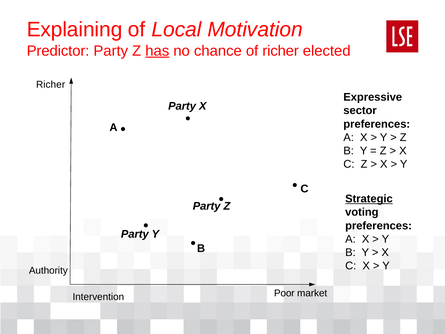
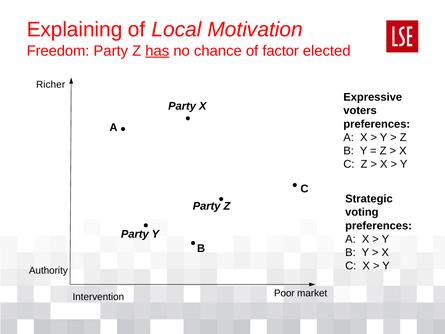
Predictor: Predictor -> Freedom
of richer: richer -> factor
sector: sector -> voters
Strategic underline: present -> none
